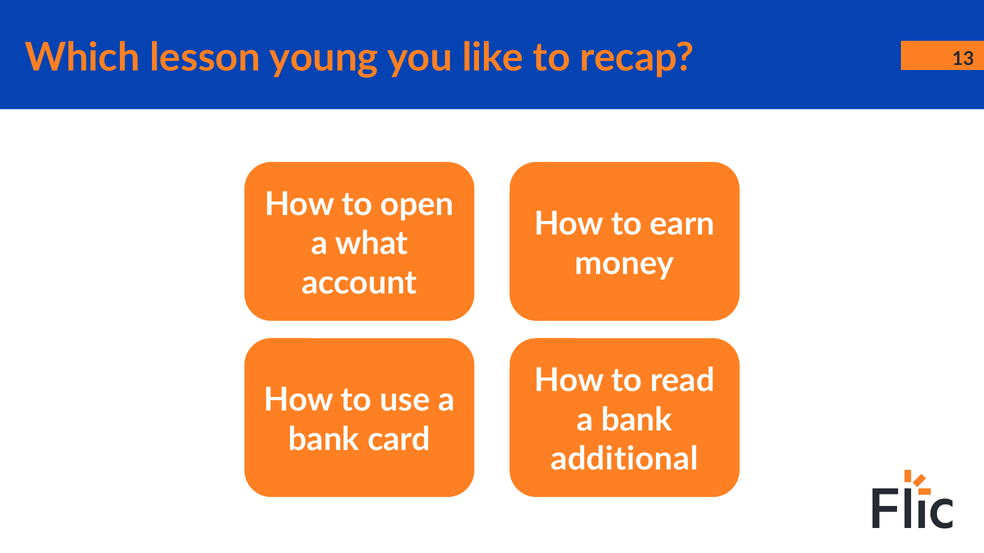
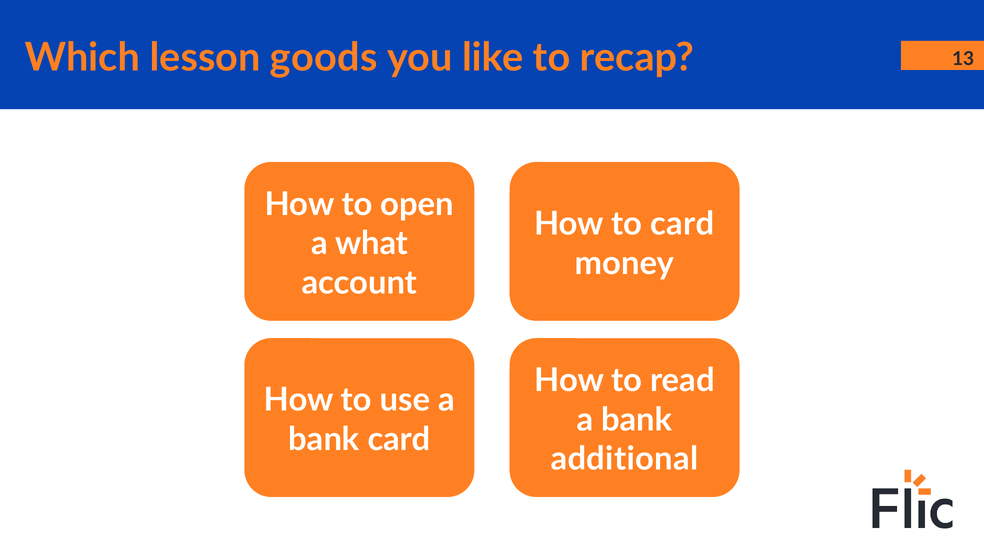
young: young -> goods
to earn: earn -> card
